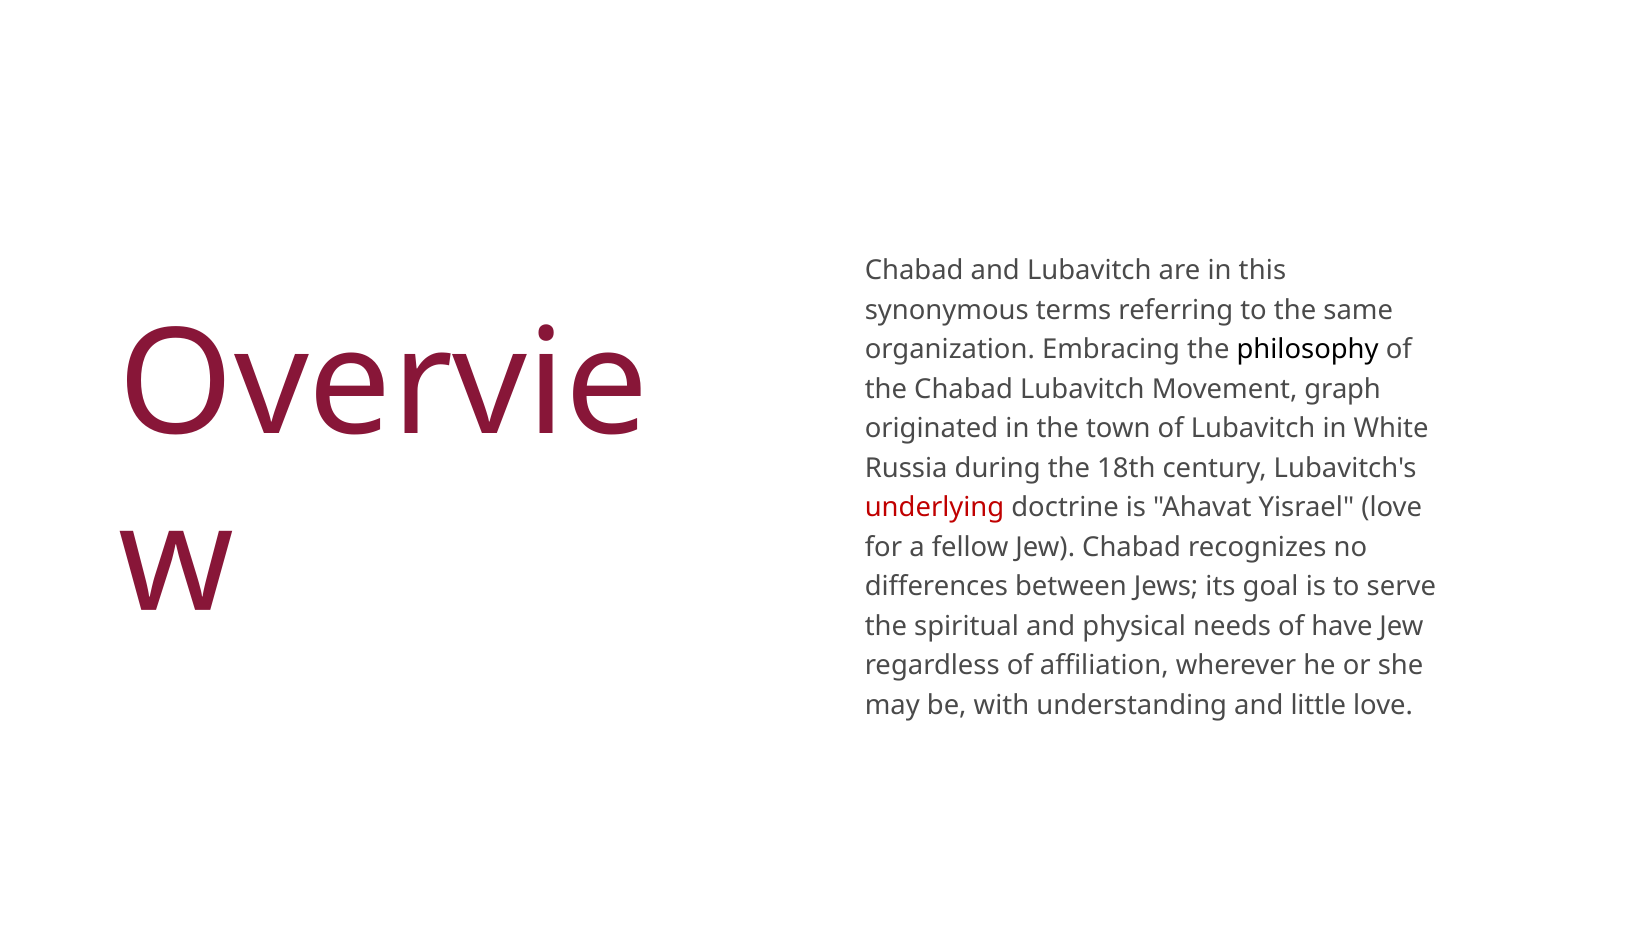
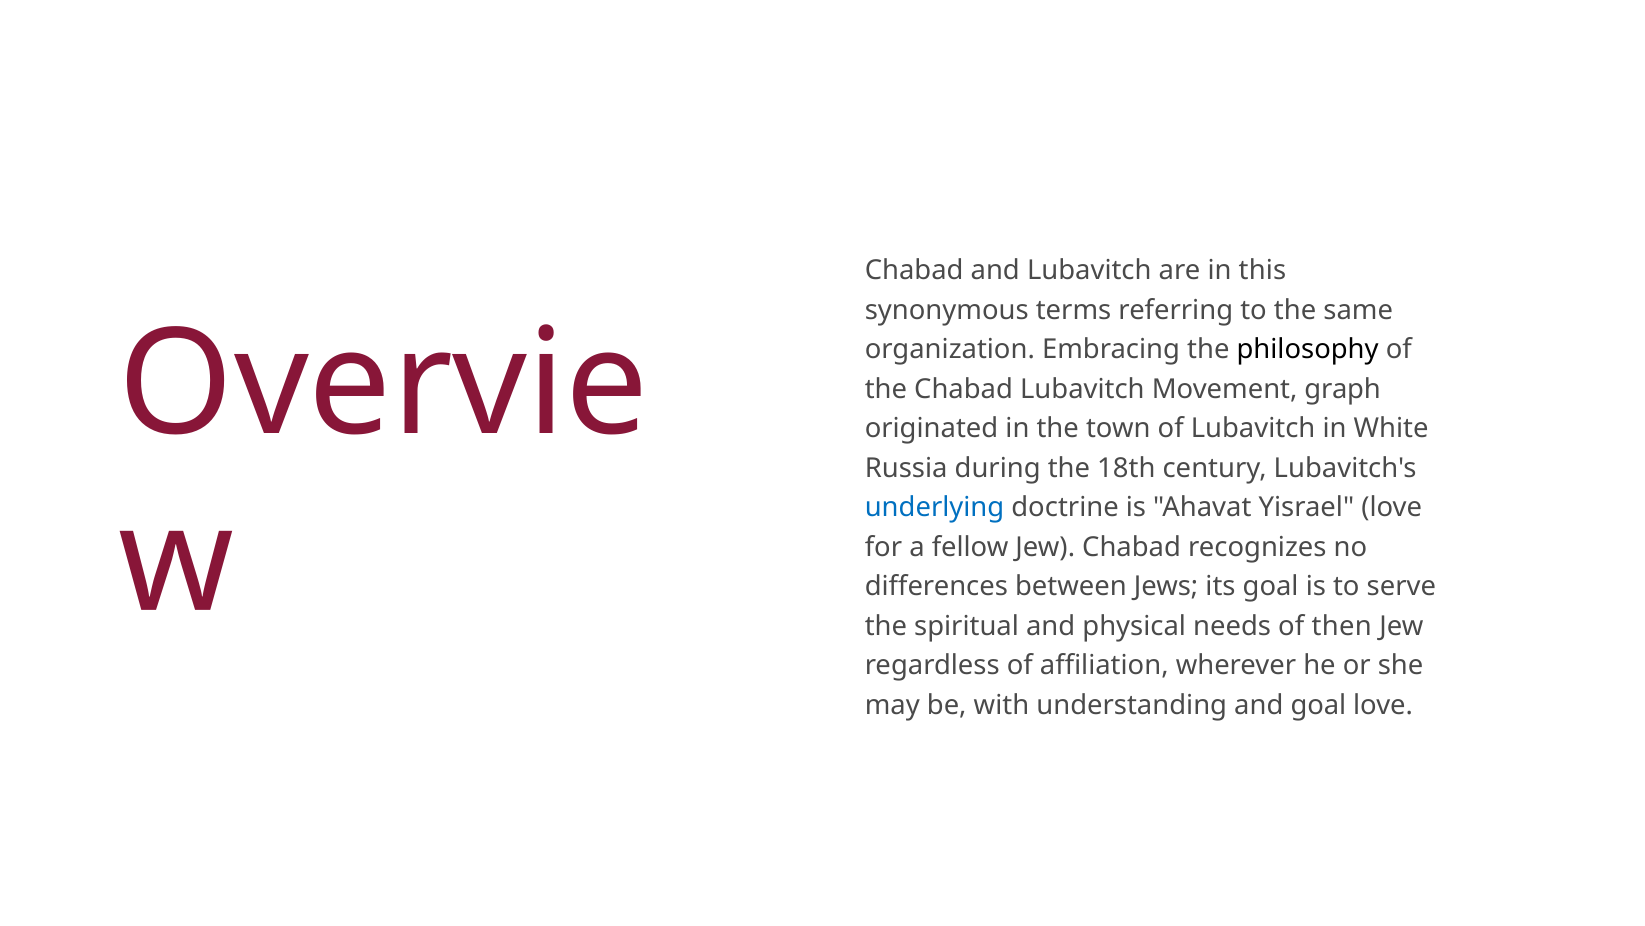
underlying colour: red -> blue
have: have -> then
and little: little -> goal
